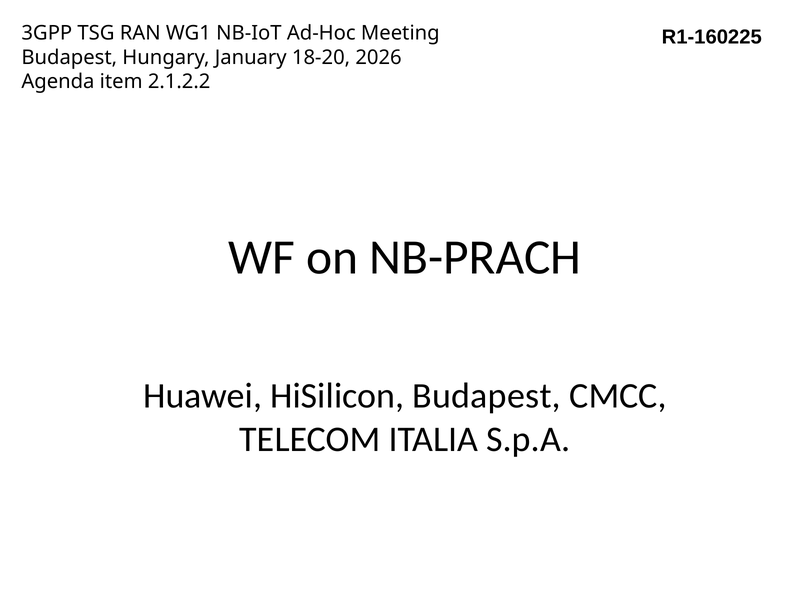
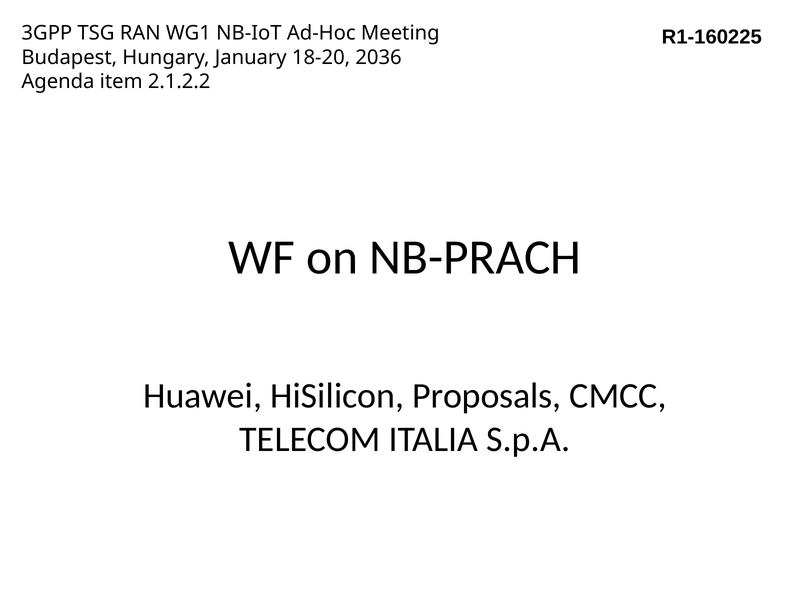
2026: 2026 -> 2036
HiSilicon Budapest: Budapest -> Proposals
